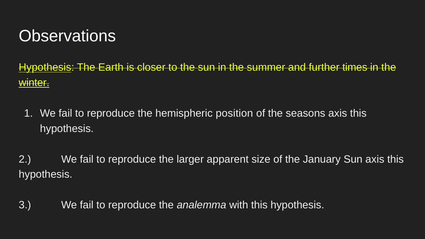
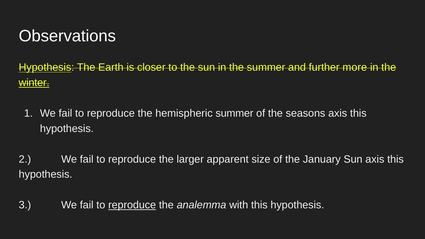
times: times -> more
hemispheric position: position -> summer
reproduce at (132, 205) underline: none -> present
